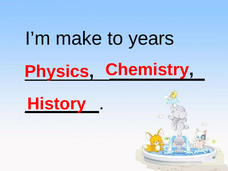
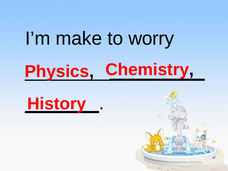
years: years -> worry
